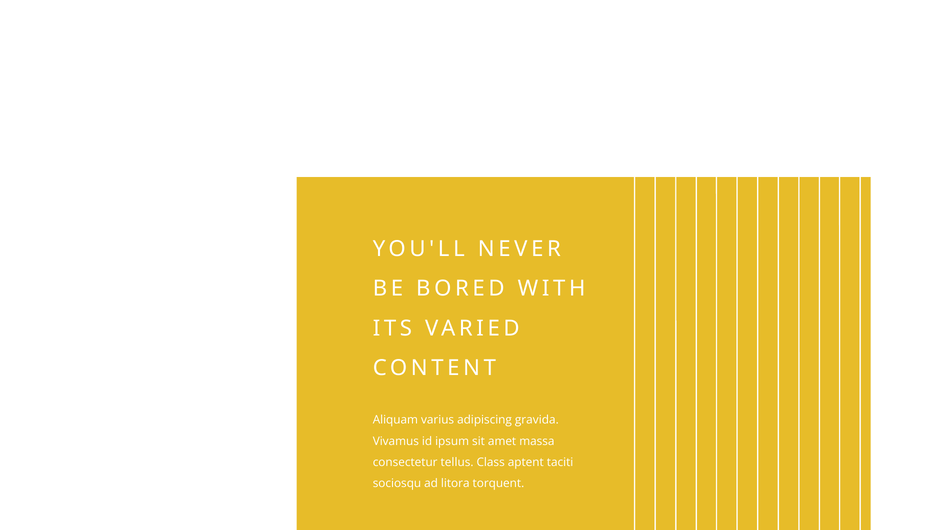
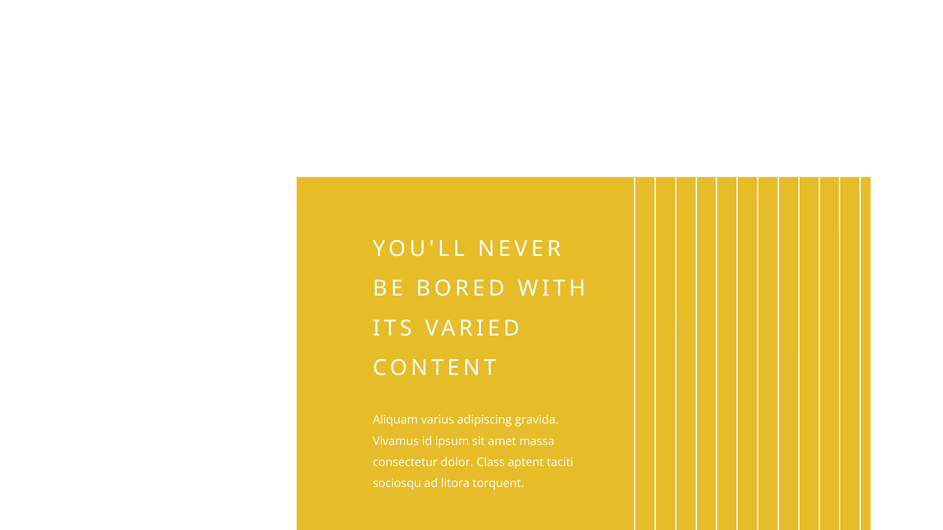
tellus: tellus -> dolor
